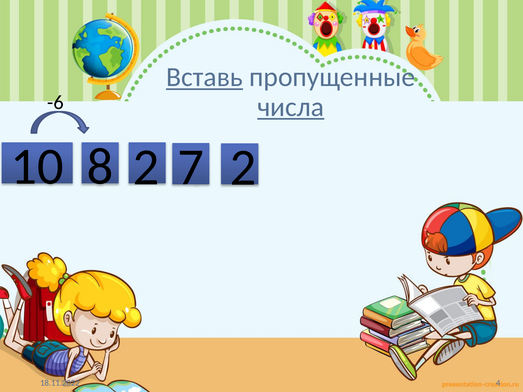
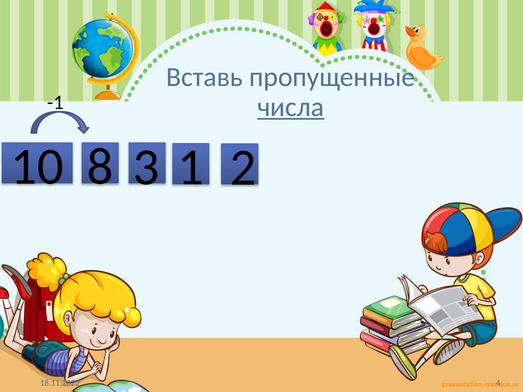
Вставь underline: present -> none
-6: -6 -> -1
10 2: 2 -> 3
7: 7 -> 1
